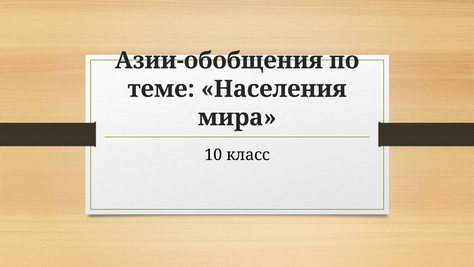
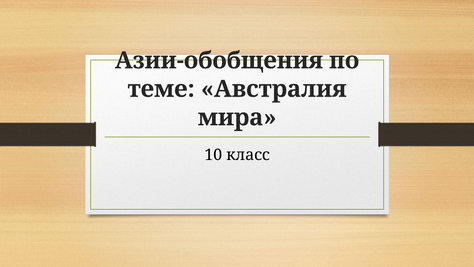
Населения: Населения -> Австралия
